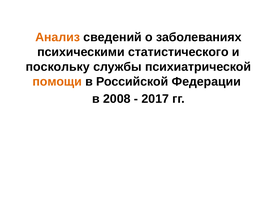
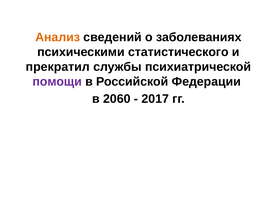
поскольку: поскольку -> прекратил
помощи colour: orange -> purple
2008: 2008 -> 2060
